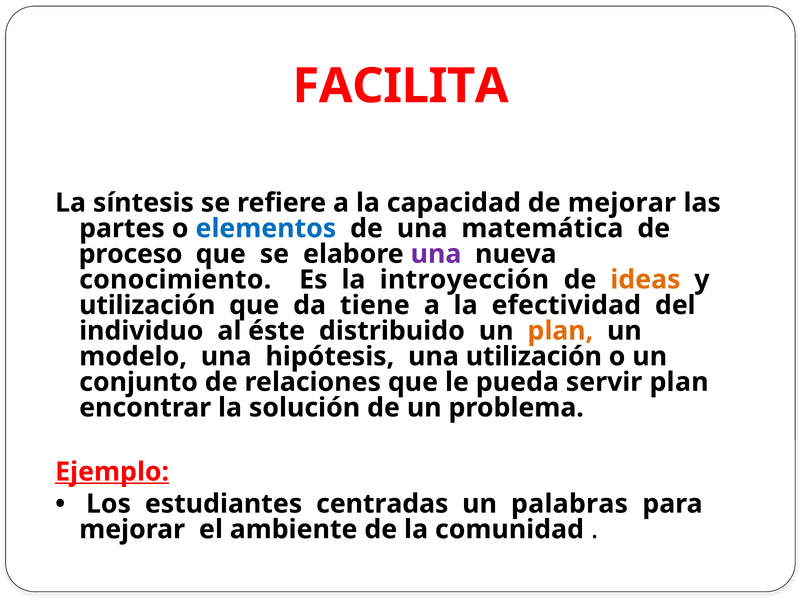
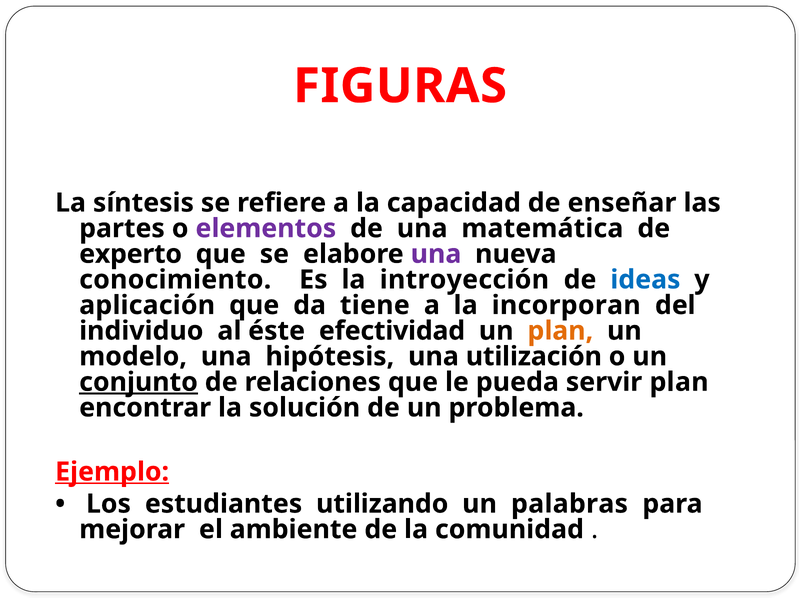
FACILITA: FACILITA -> FIGURAS
de mejorar: mejorar -> enseñar
elementos colour: blue -> purple
proceso: proceso -> experto
ideas colour: orange -> blue
utilización at (147, 306): utilización -> aplicación
efectividad: efectividad -> incorporan
distribuido: distribuido -> efectividad
conjunto underline: none -> present
centradas: centradas -> utilizando
